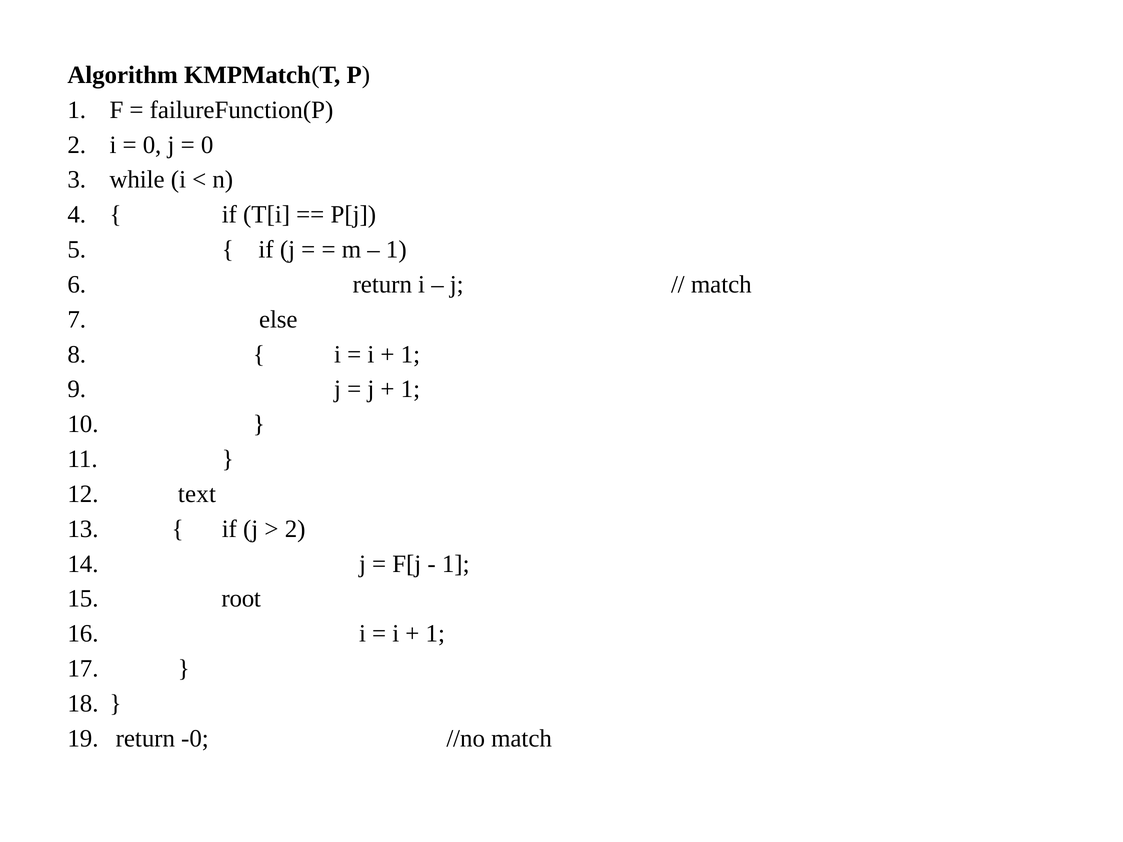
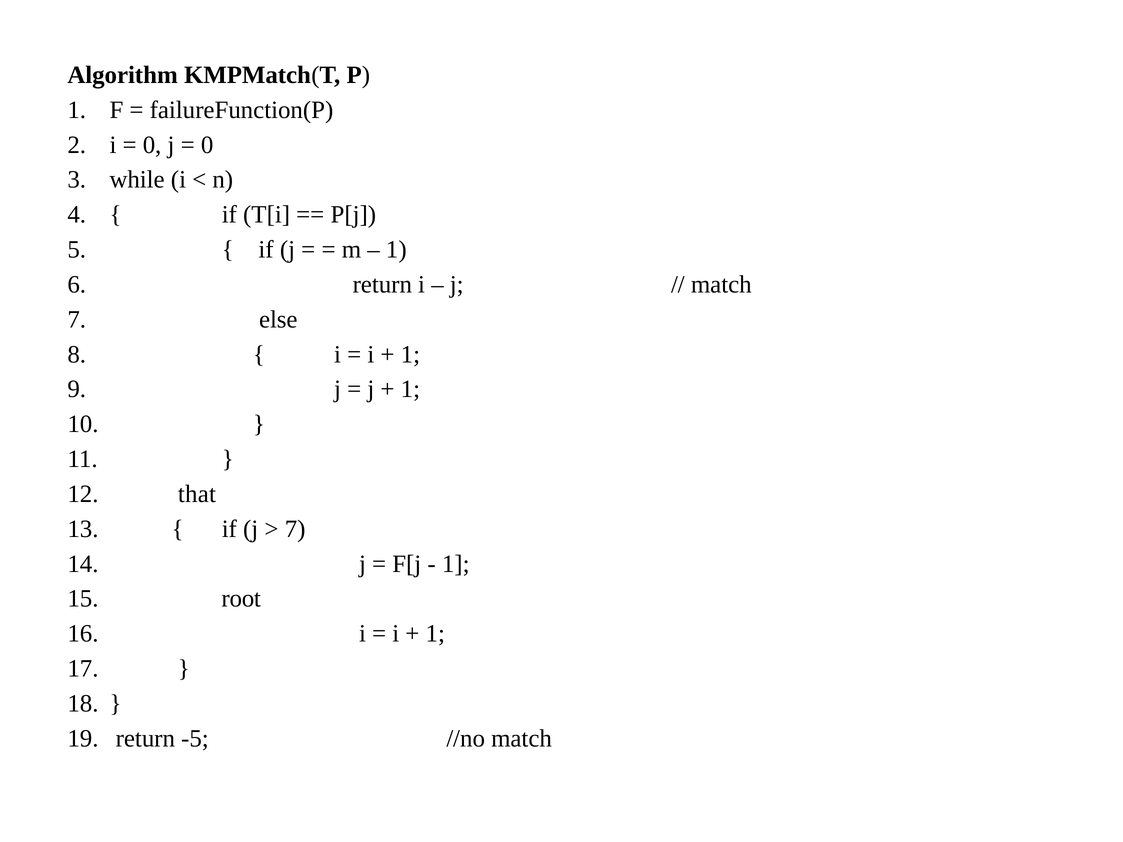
text: text -> that
2 at (295, 529): 2 -> 7
-0: -0 -> -5
